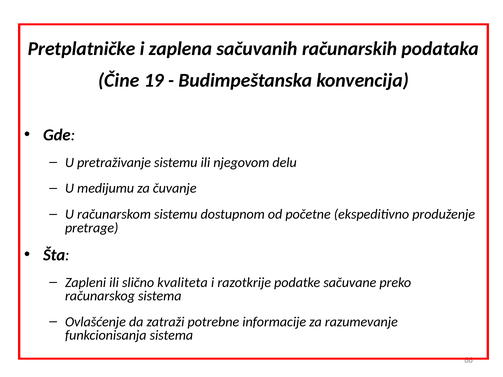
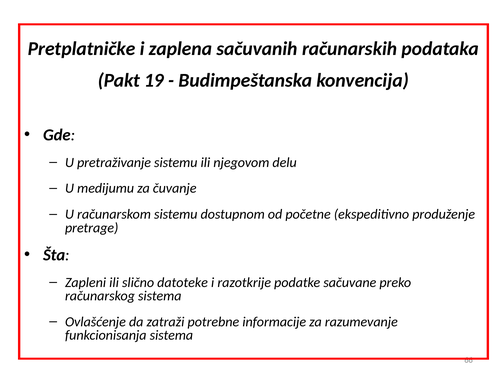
Čine: Čine -> Pakt
kvaliteta: kvaliteta -> datoteke
